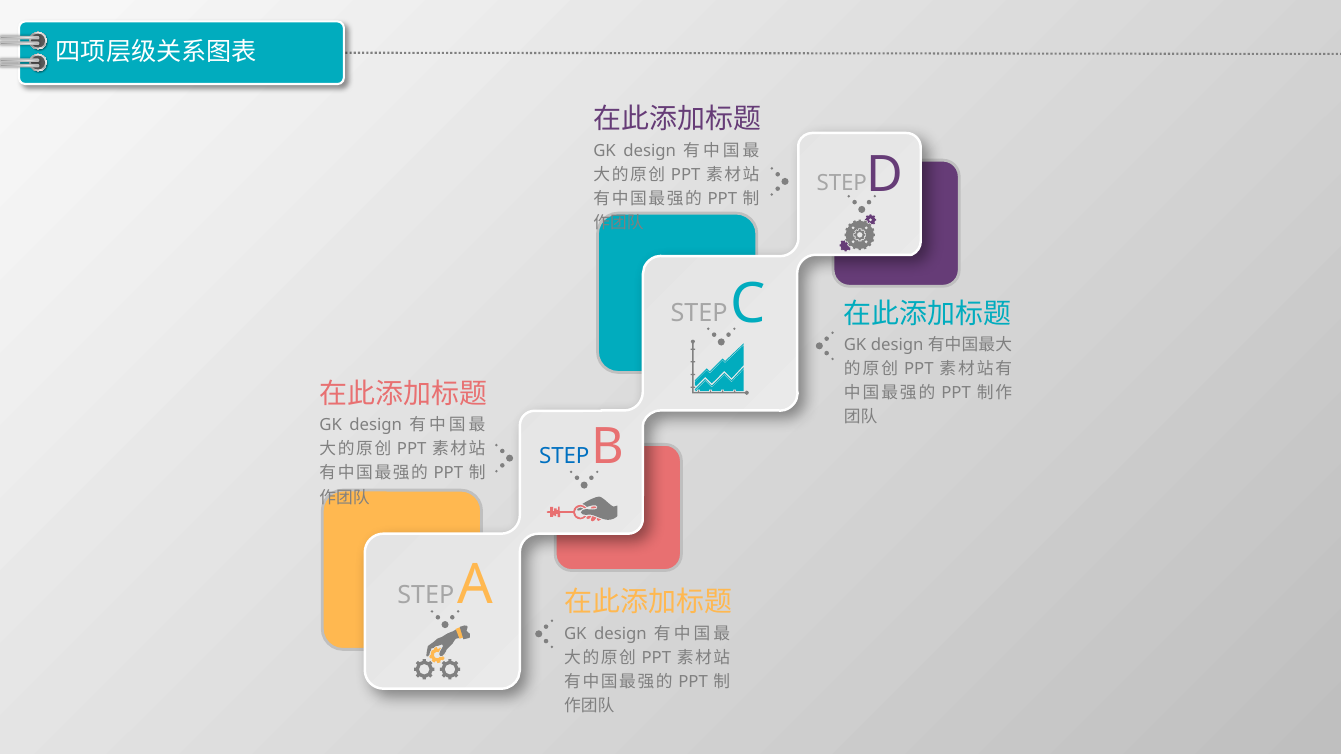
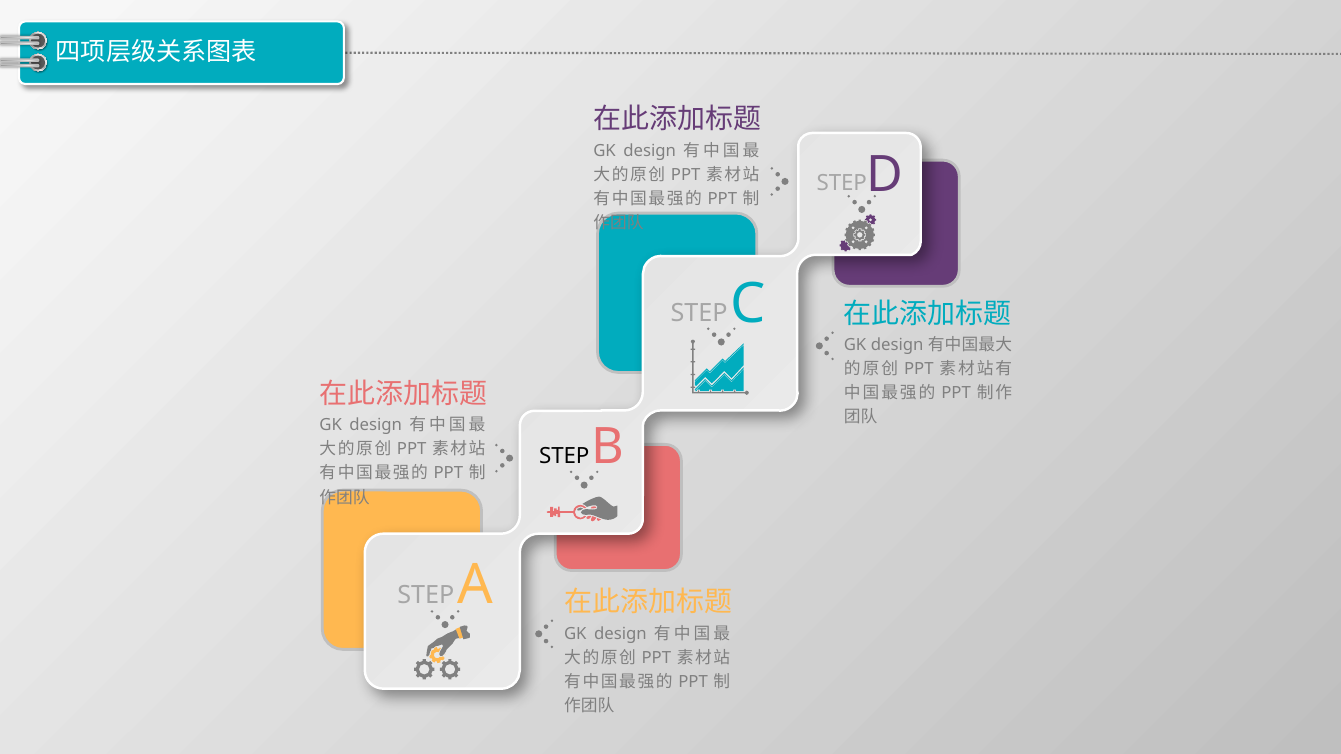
STEP at (564, 456) colour: blue -> black
